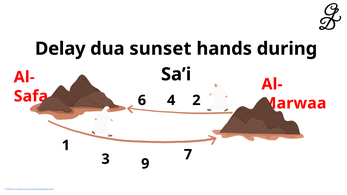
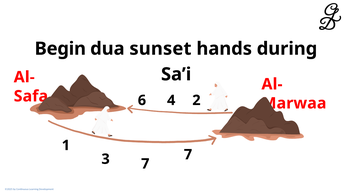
Delay: Delay -> Begin
3 9: 9 -> 7
